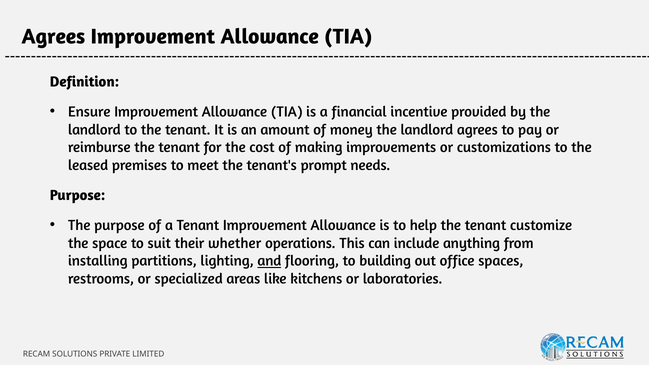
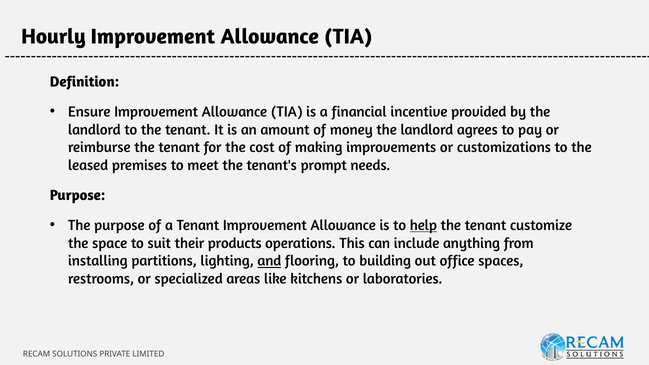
Agrees at (53, 37): Agrees -> Hourly
help underline: none -> present
whether: whether -> products
